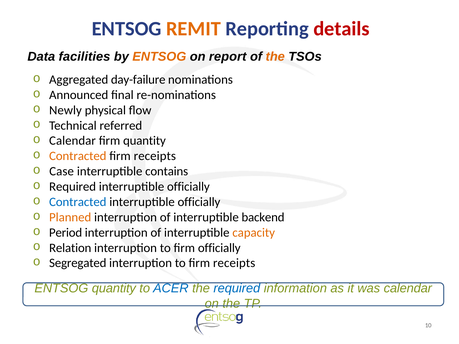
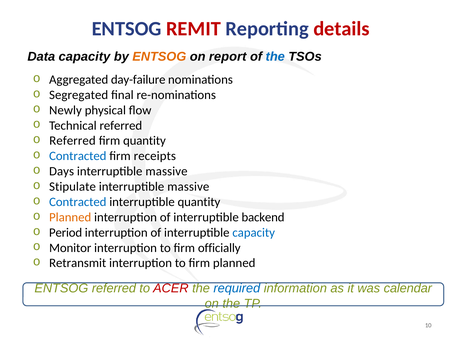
REMIT colour: orange -> red
Data facilities: facilities -> capacity
the at (275, 57) colour: orange -> blue
Announced: Announced -> Segregated
Calendar at (73, 141): Calendar -> Referred
Contracted at (78, 156) colour: orange -> blue
Case: Case -> Days
contains at (167, 171): contains -> massive
Required at (73, 187): Required -> Stipulate
officially at (188, 187): officially -> massive
officially at (199, 202): officially -> quantity
capacity at (254, 233) colour: orange -> blue
Relation: Relation -> Monitor
Segregated: Segregated -> Retransmit
to firm receipts: receipts -> planned
ENTSOG quantity: quantity -> referred
ACER colour: blue -> red
